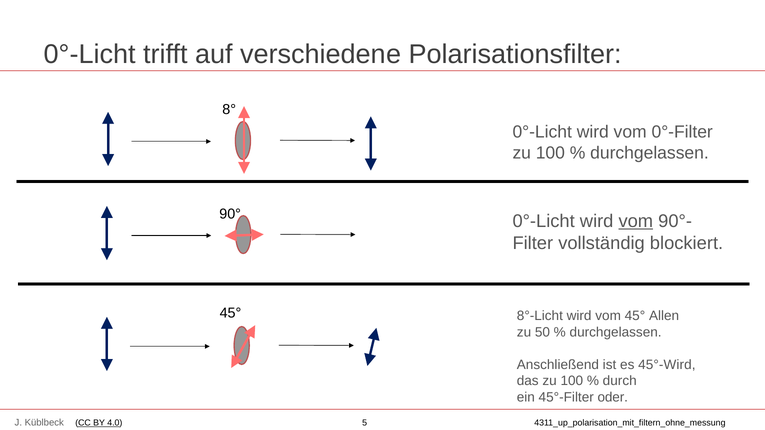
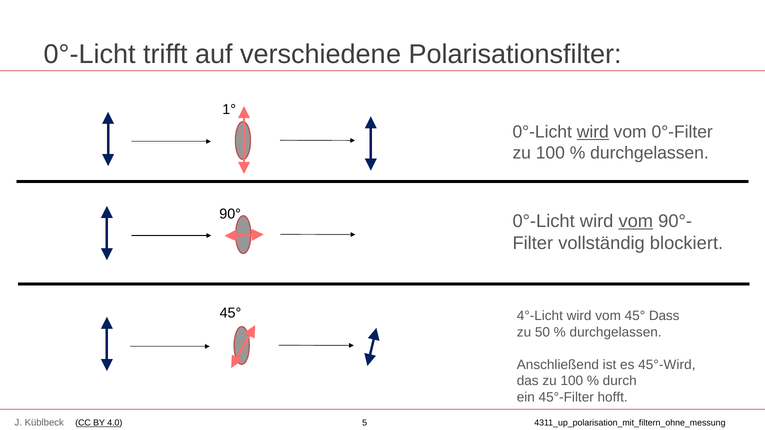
8°: 8° -> 1°
wird at (593, 132) underline: none -> present
8°-Licht: 8°-Licht -> 4°-Licht
Allen: Allen -> Dass
oder: oder -> hofft
